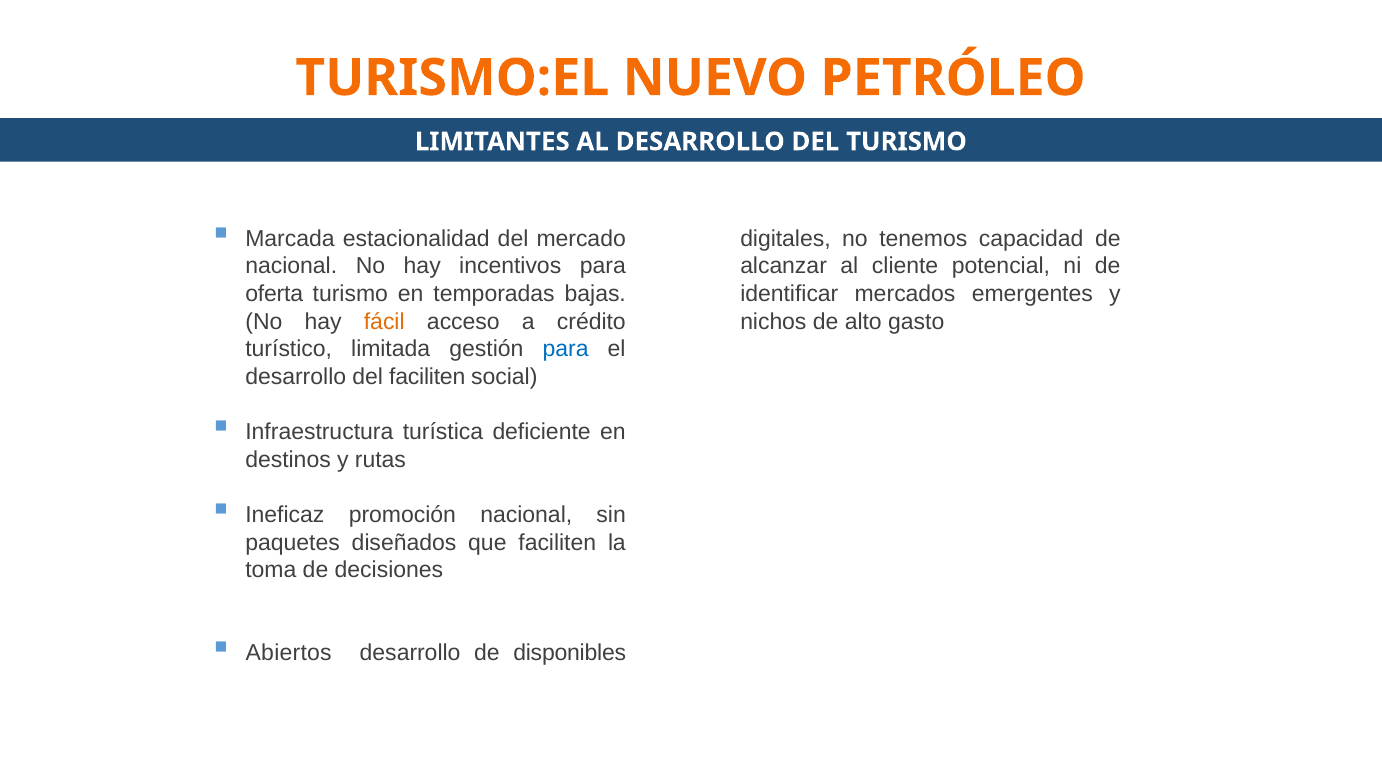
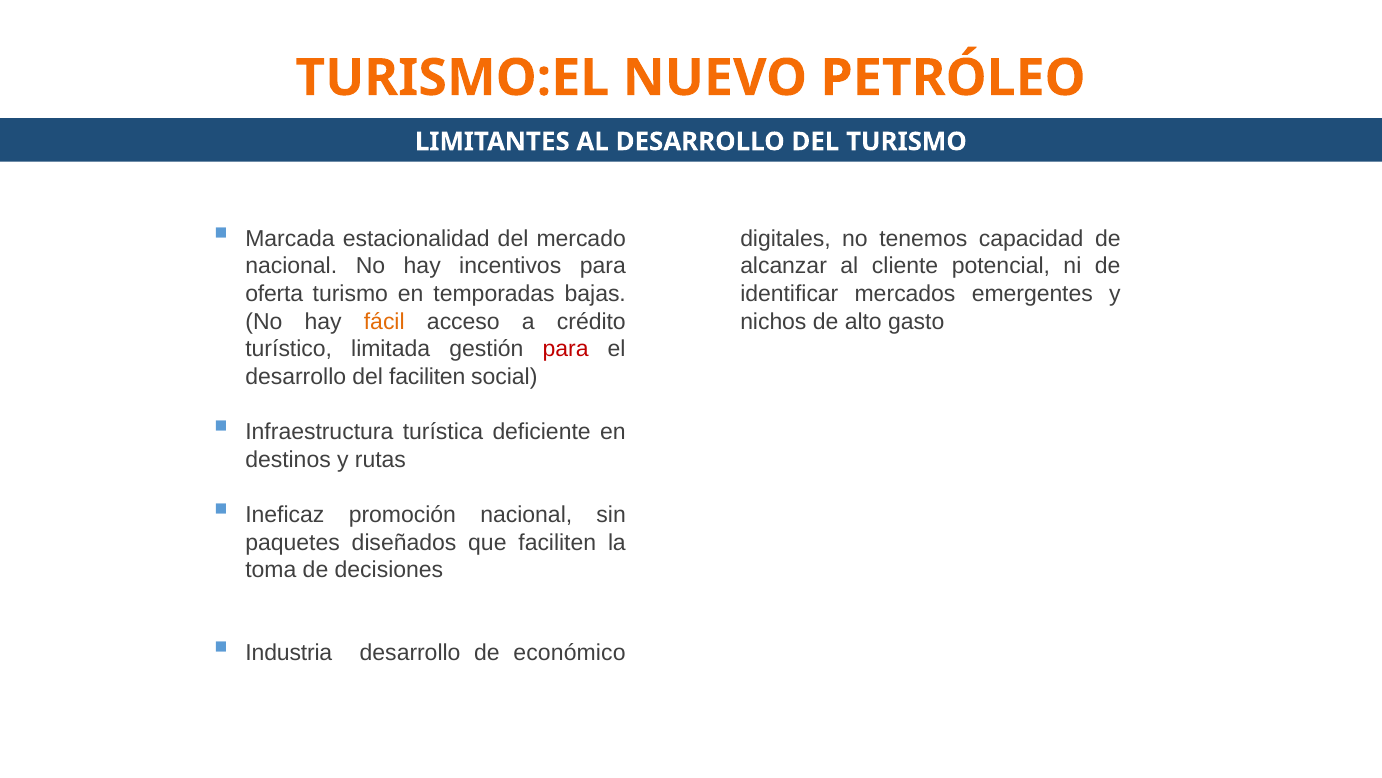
para at (566, 349) colour: blue -> red
Abiertos: Abiertos -> Industria
disponibles: disponibles -> económico
